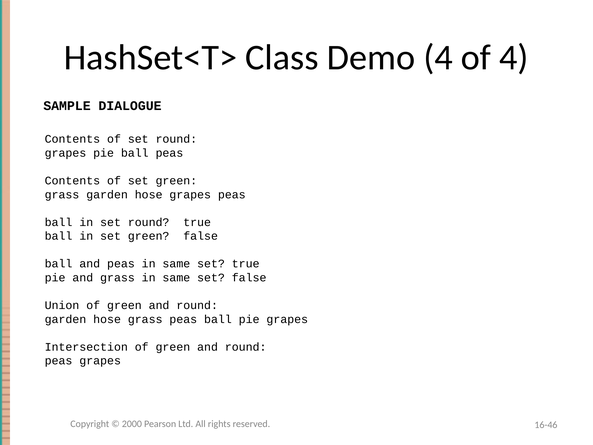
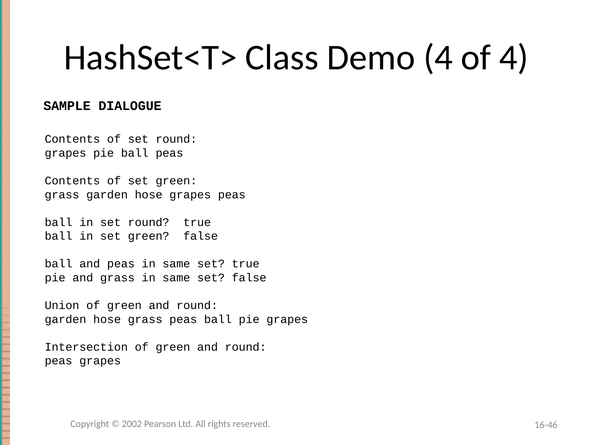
2000: 2000 -> 2002
